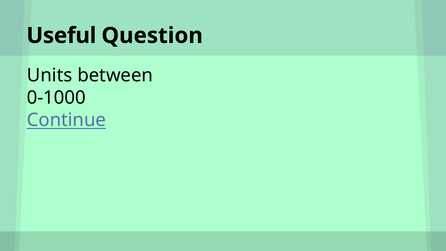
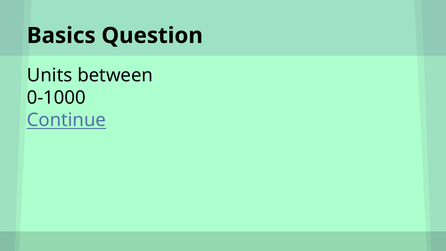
Useful: Useful -> Basics
